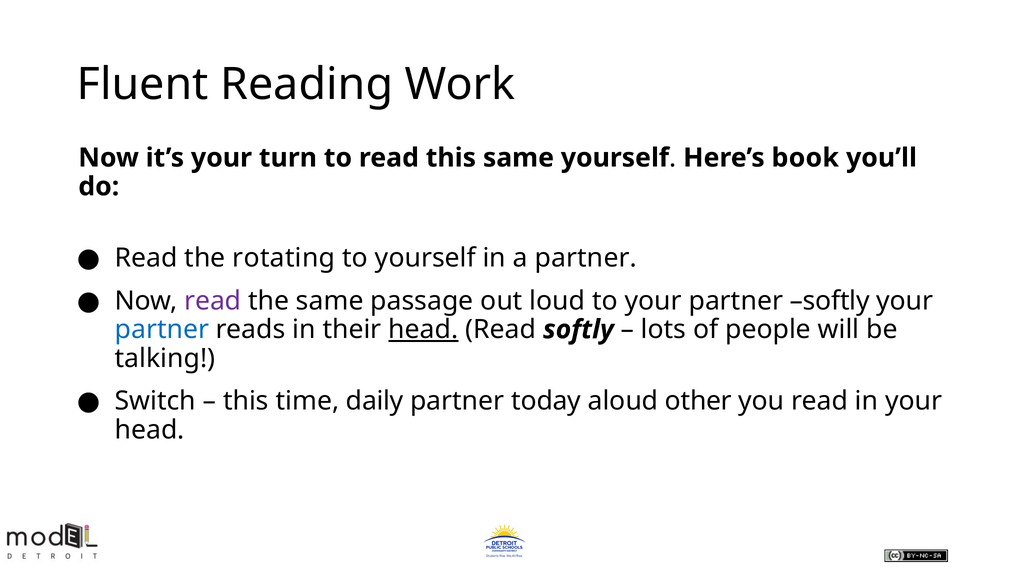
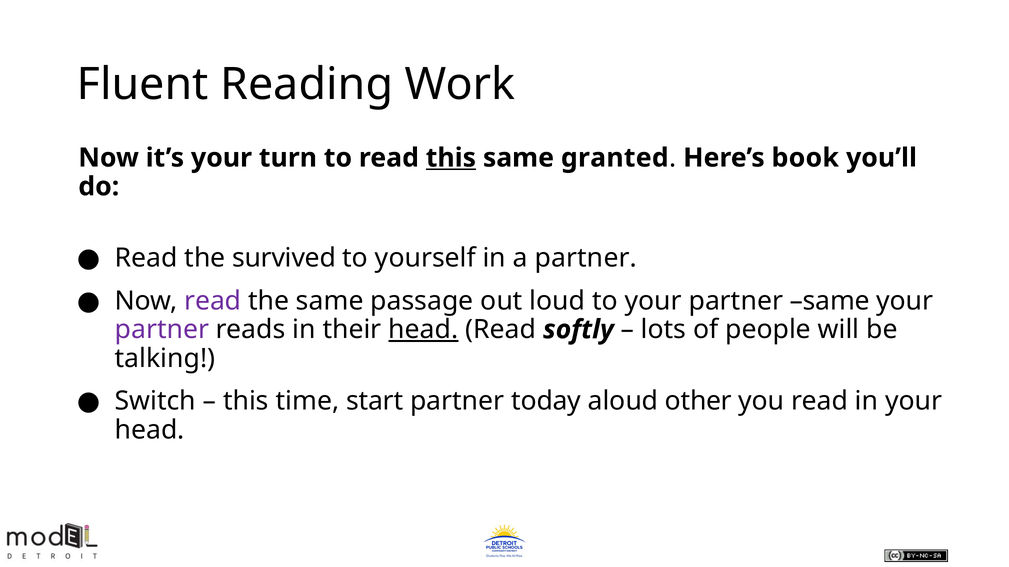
this at (451, 158) underline: none -> present
same yourself: yourself -> granted
rotating: rotating -> survived
partner softly: softly -> same
partner at (162, 330) colour: blue -> purple
daily: daily -> start
